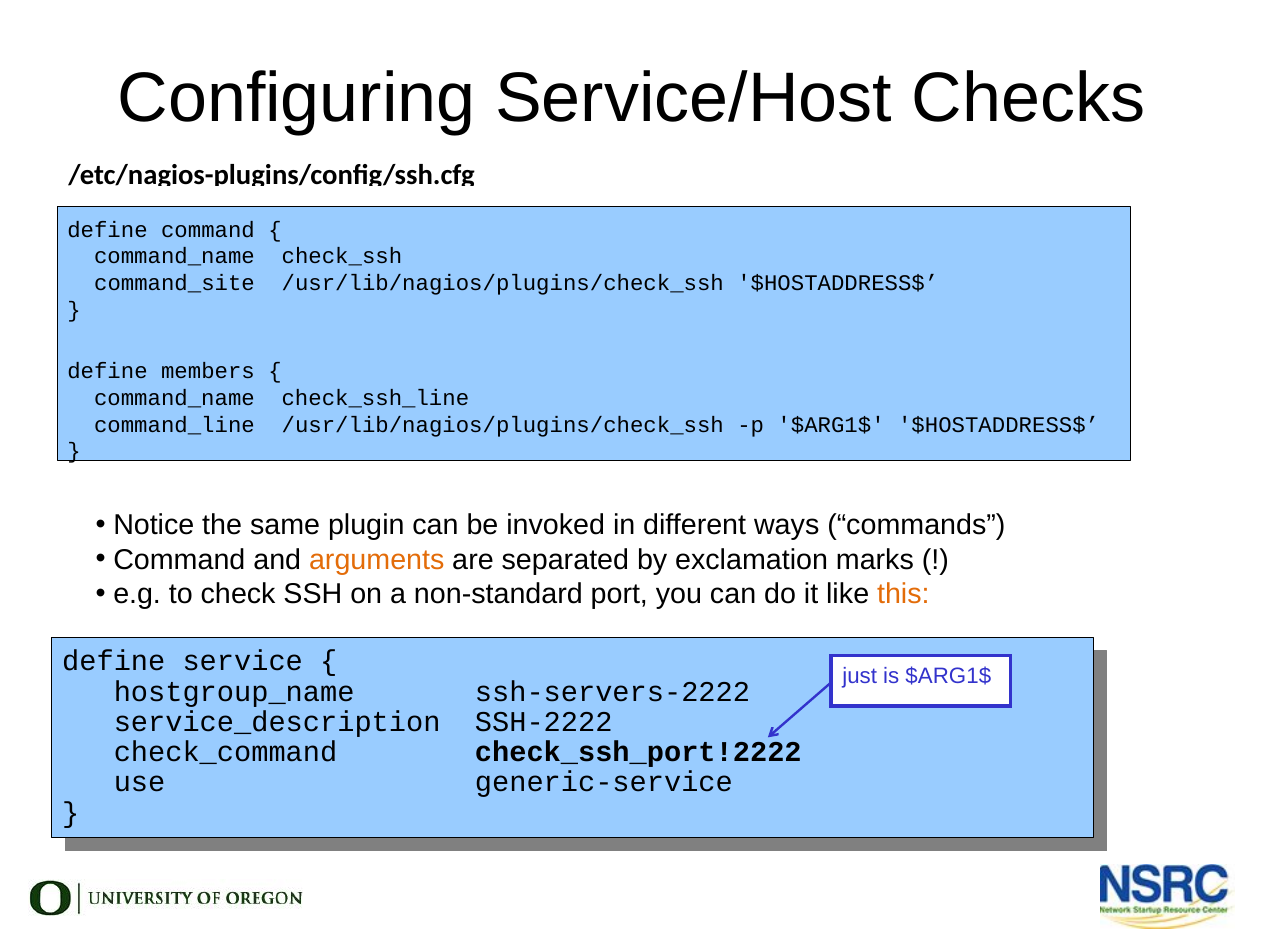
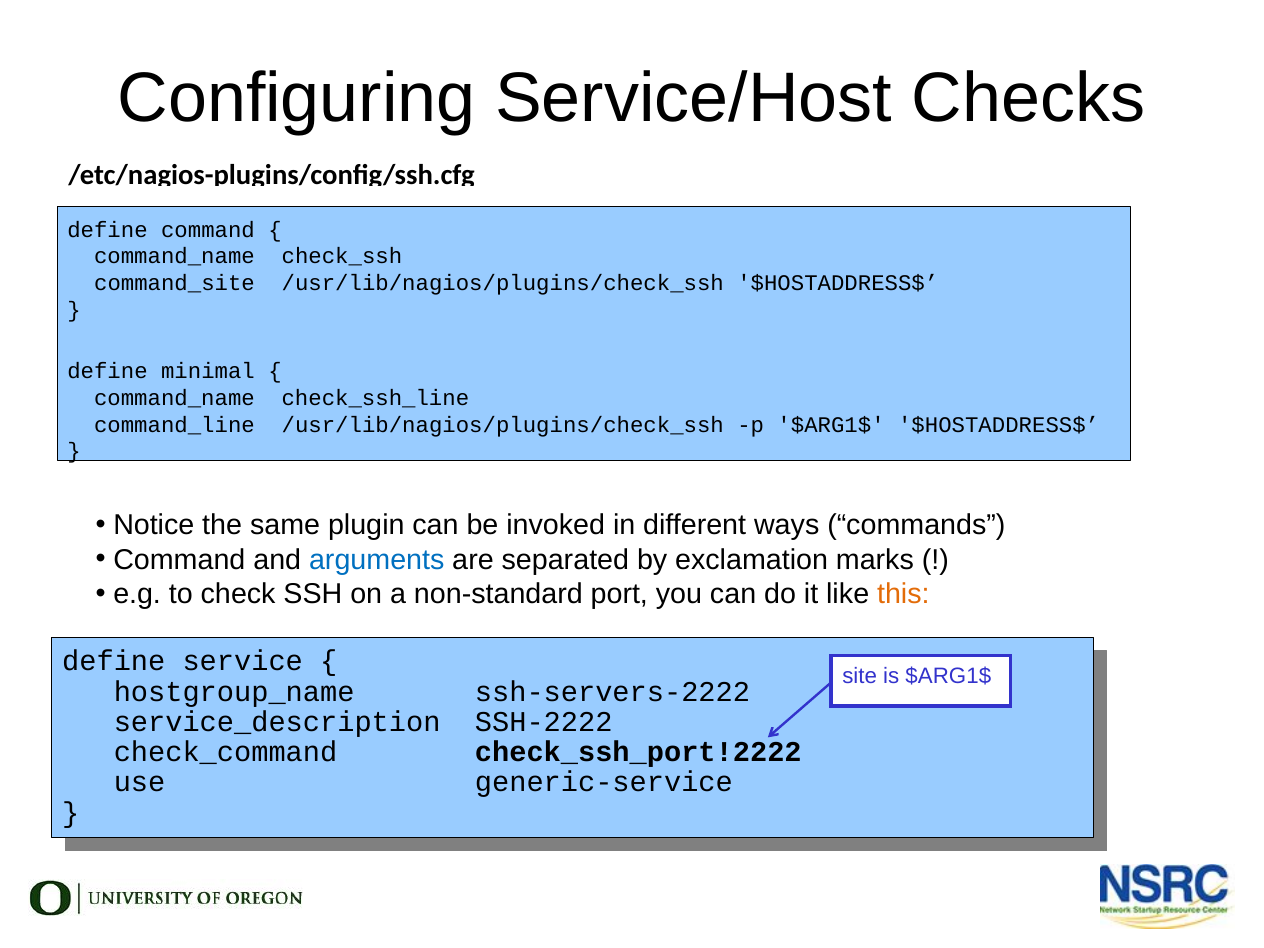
members: members -> minimal
arguments colour: orange -> blue
just: just -> site
